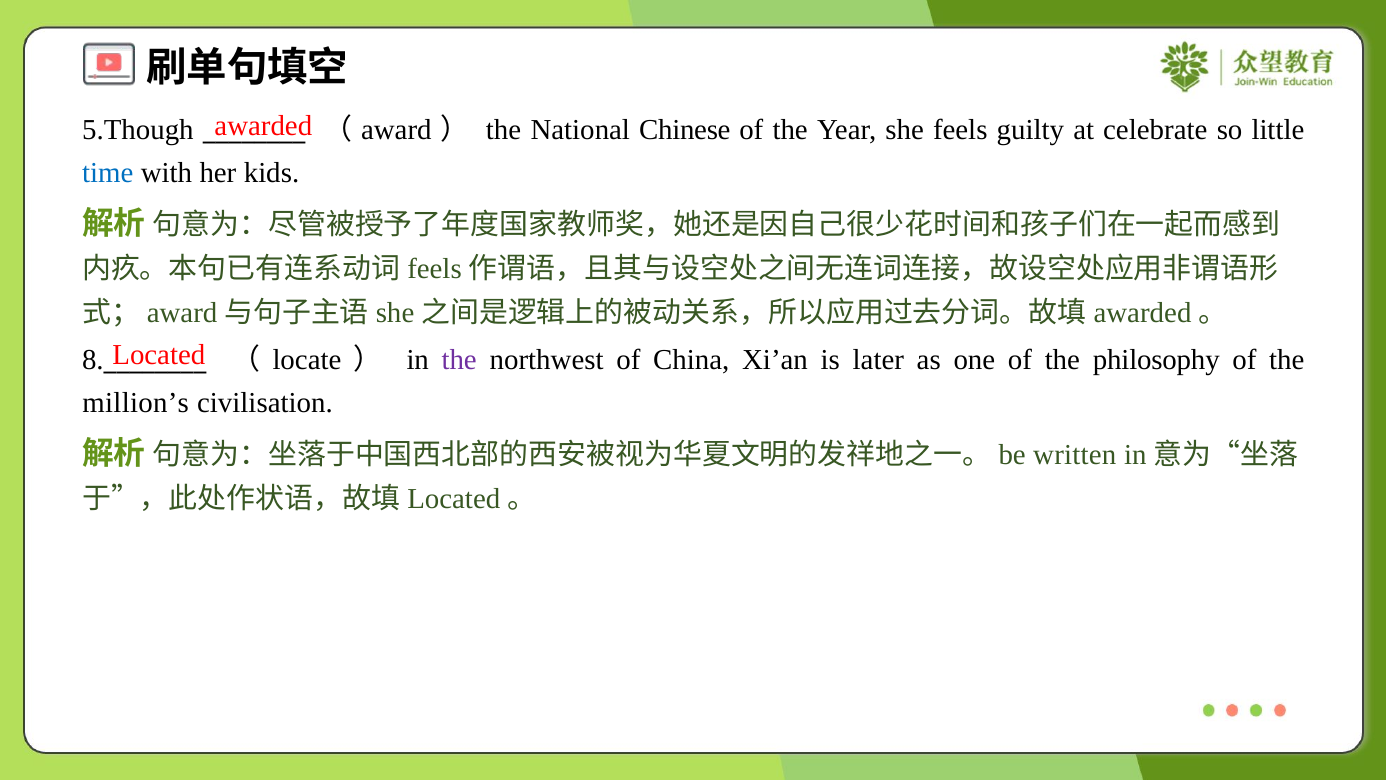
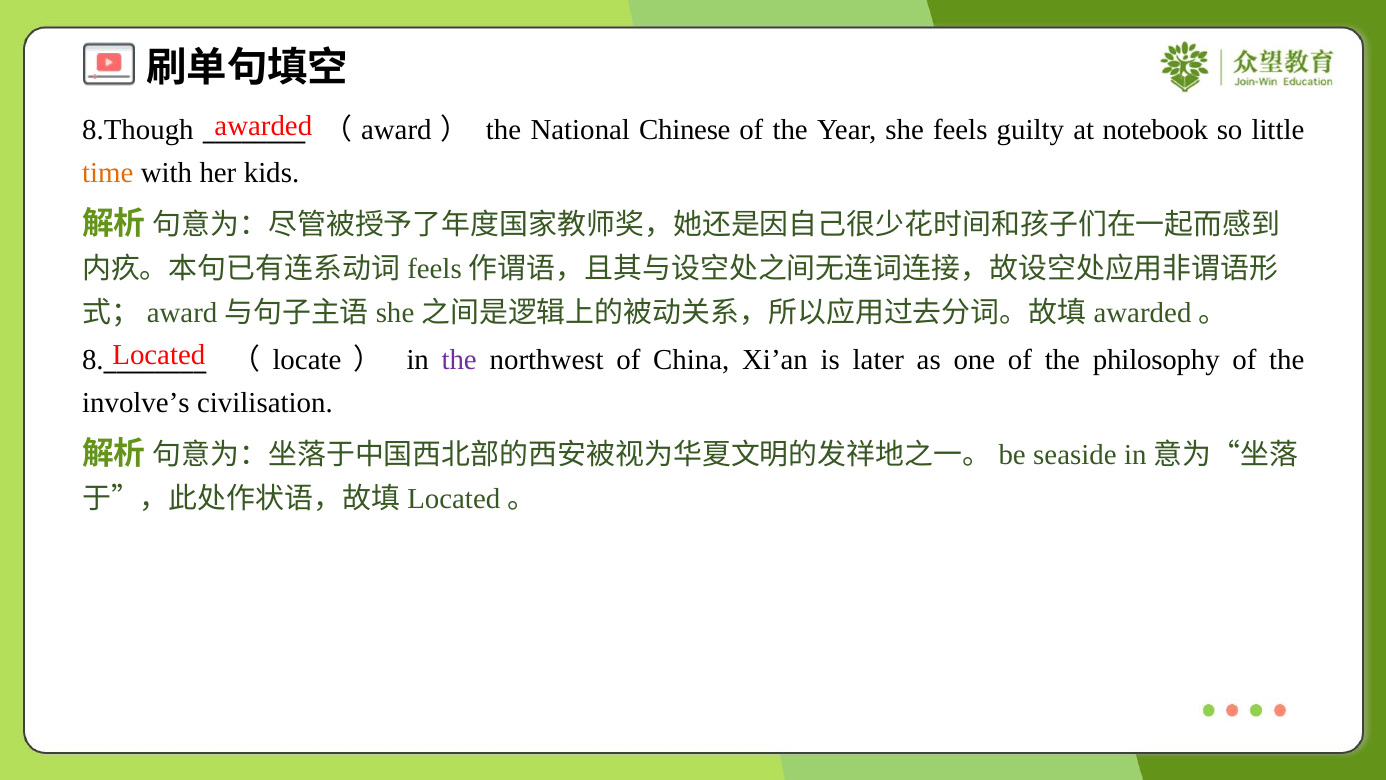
5.Though: 5.Though -> 8.Though
celebrate: celebrate -> notebook
time colour: blue -> orange
million’s: million’s -> involve’s
written: written -> seaside
